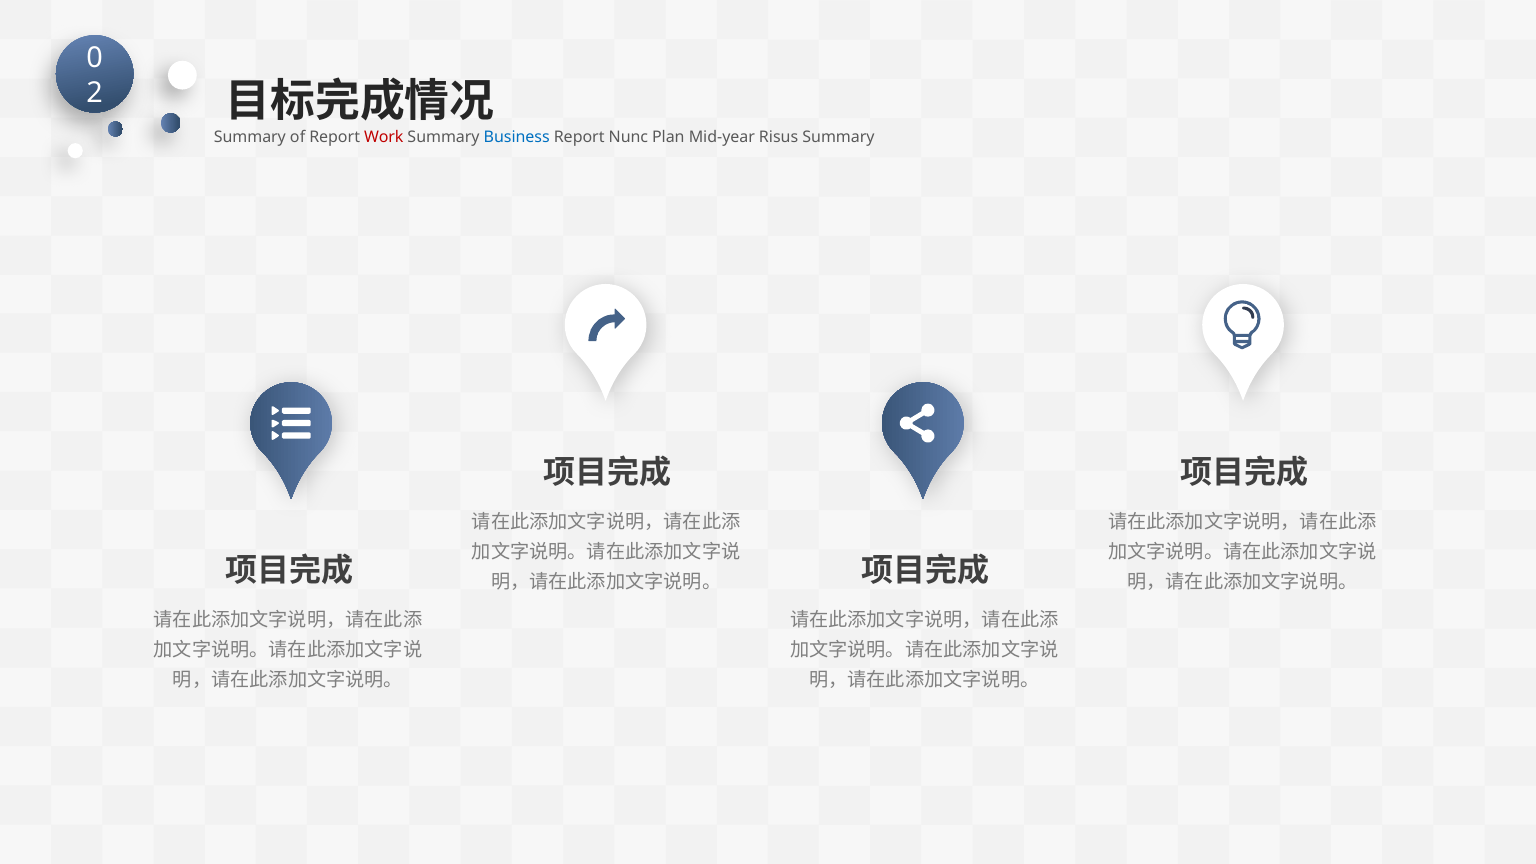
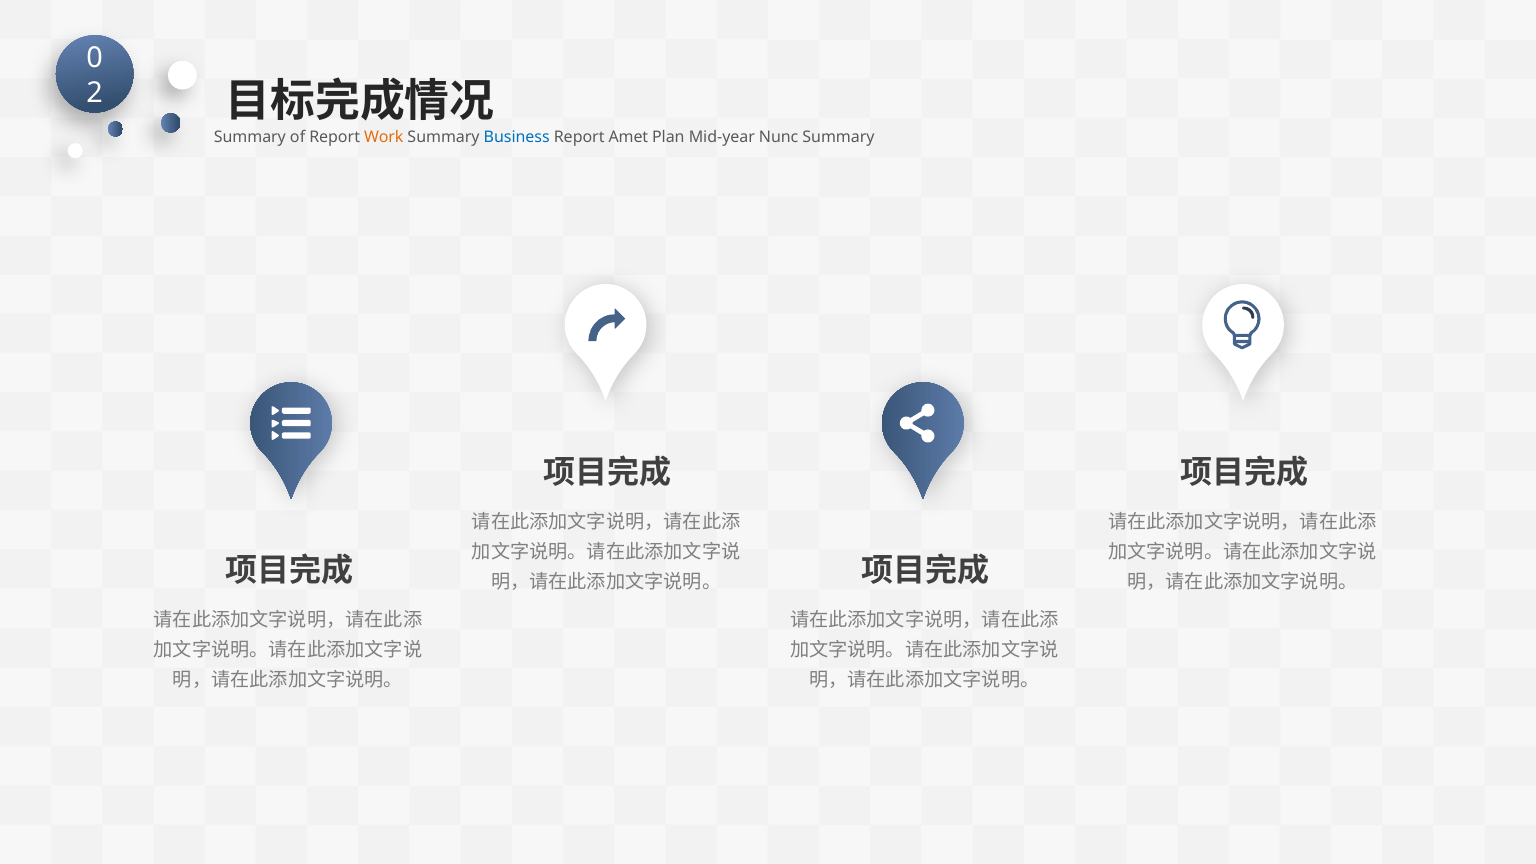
Work colour: red -> orange
Nunc: Nunc -> Amet
Risus: Risus -> Nunc
